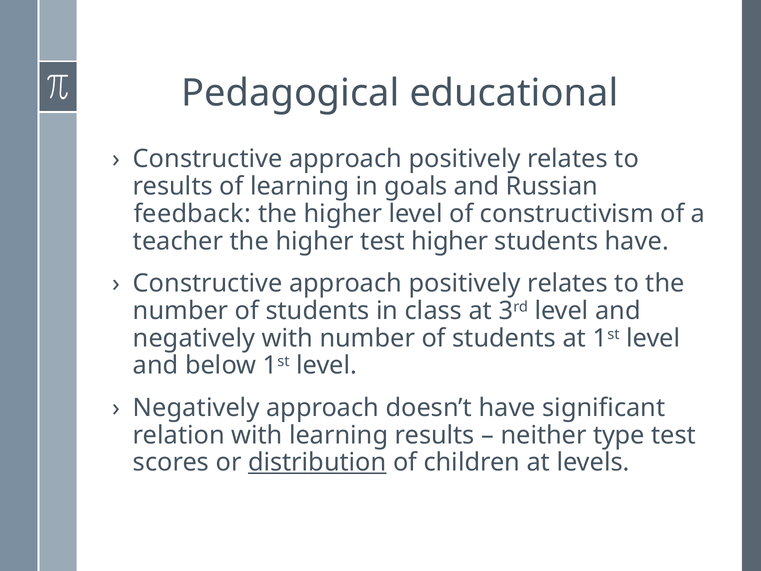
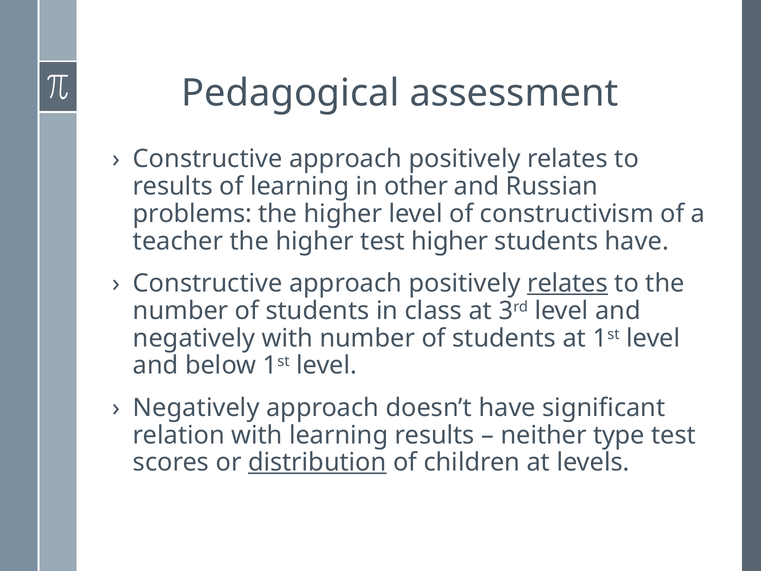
educational: educational -> assessment
goals: goals -> other
feedback: feedback -> problems
relates at (567, 283) underline: none -> present
